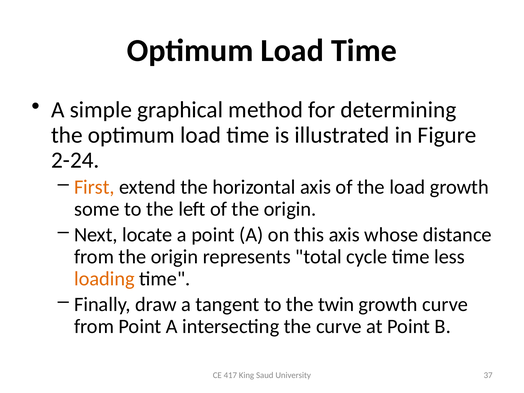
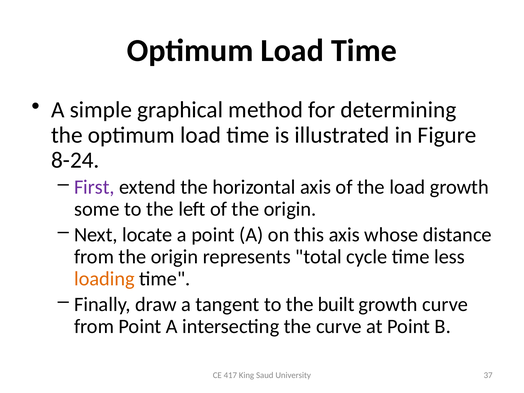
2-24: 2-24 -> 8-24
First colour: orange -> purple
twin: twin -> built
